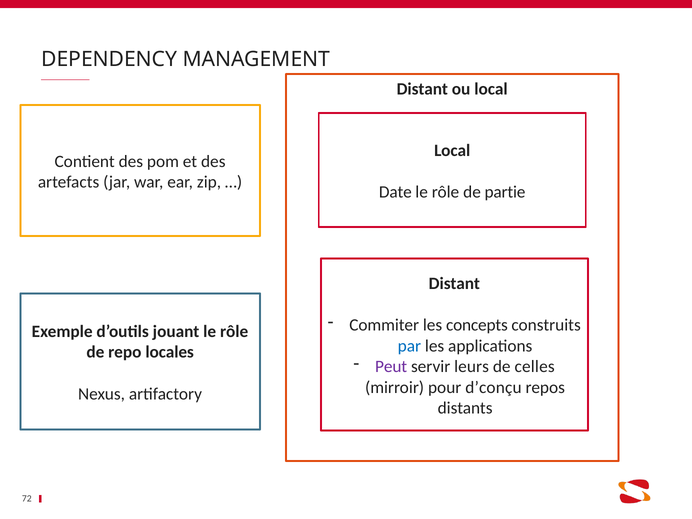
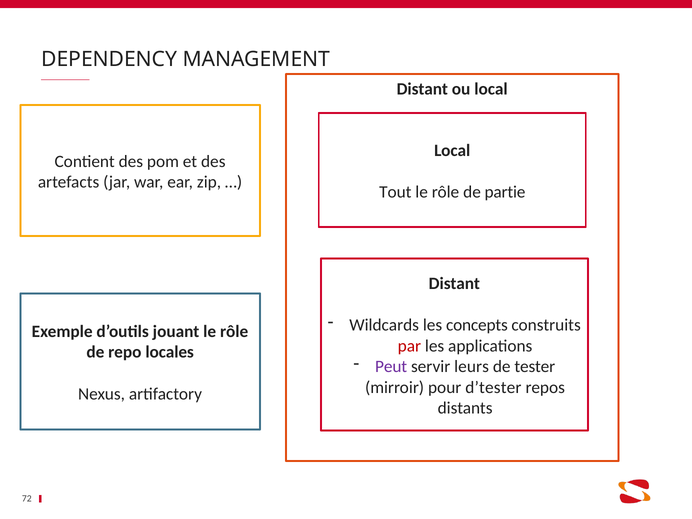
Date: Date -> Tout
Commiter: Commiter -> Wildcards
par colour: blue -> red
celles: celles -> tester
d’conçu: d’conçu -> d’tester
